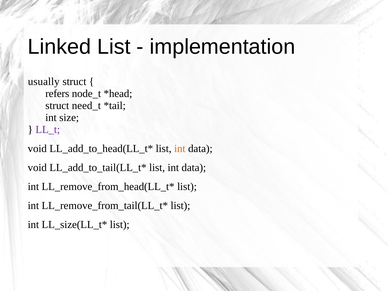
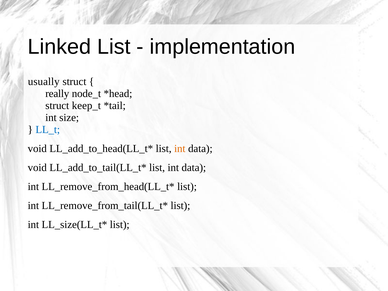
refers: refers -> really
need_t: need_t -> keep_t
LL_t colour: purple -> blue
